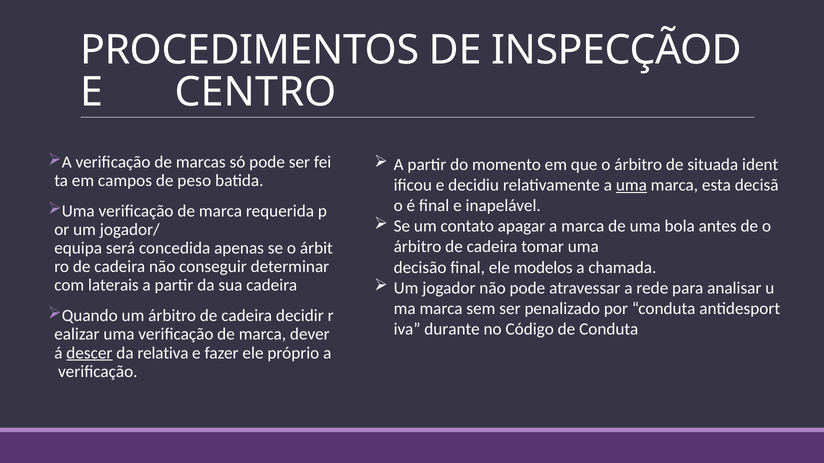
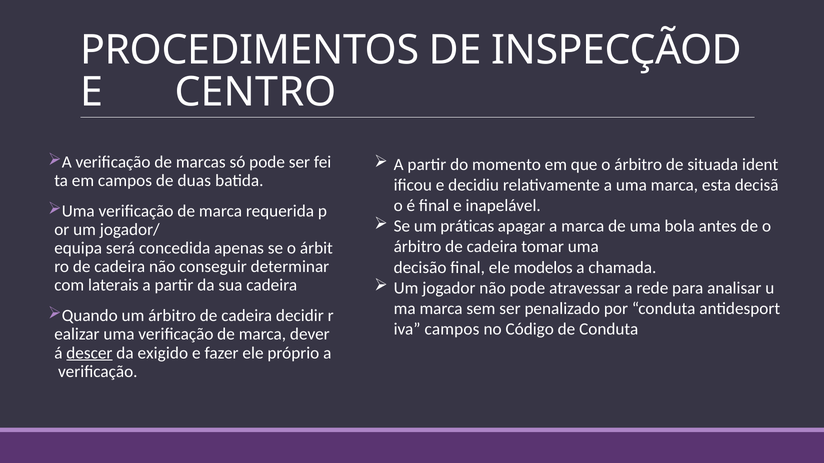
peso: peso -> duas
uma at (631, 185) underline: present -> none
contato: contato -> práticas
durante at (452, 329): durante -> campos
relativa: relativa -> exigido
